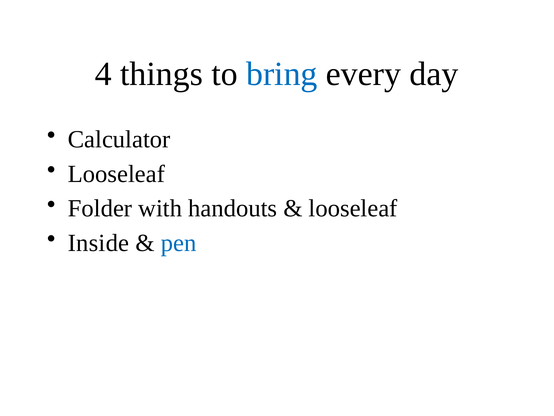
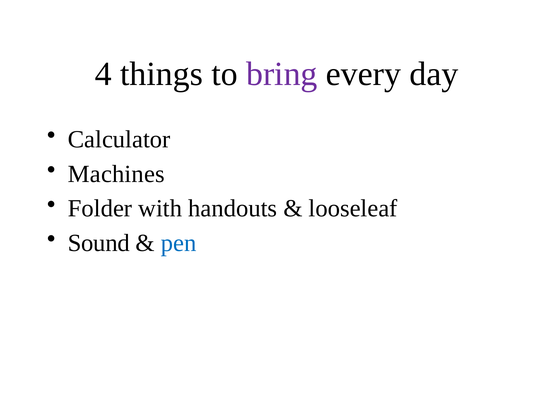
bring colour: blue -> purple
Looseleaf at (116, 174): Looseleaf -> Machines
Inside: Inside -> Sound
